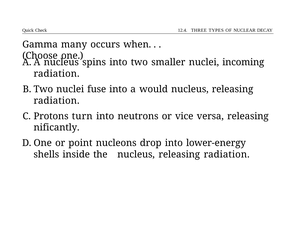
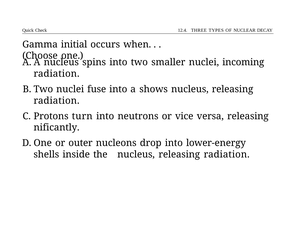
many: many -> initial
would: would -> shows
point: point -> outer
